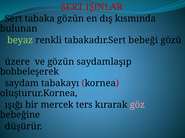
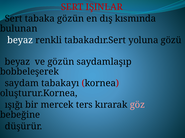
beyaz at (20, 40) colour: light green -> white
bebeği: bebeği -> yoluna
üzere at (17, 62): üzere -> beyaz
